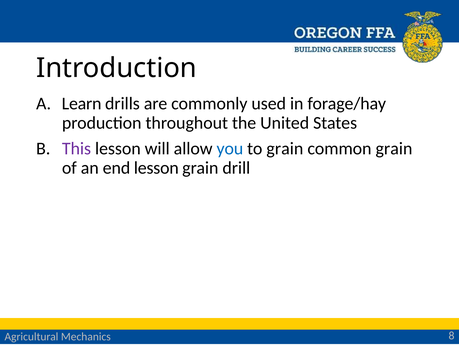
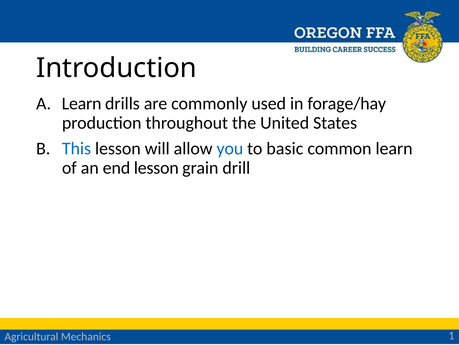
This colour: purple -> blue
to grain: grain -> basic
common grain: grain -> learn
8: 8 -> 1
